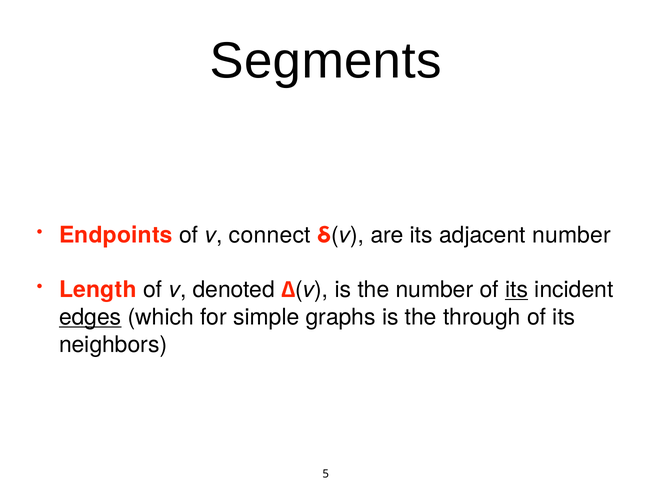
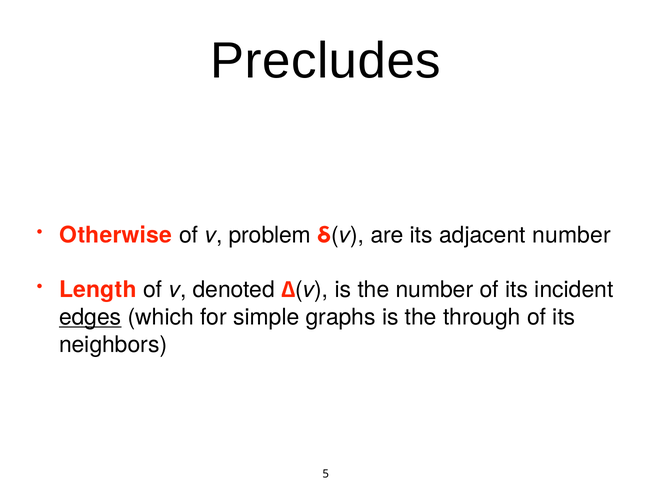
Segments: Segments -> Precludes
Endpoints: Endpoints -> Otherwise
connect: connect -> problem
its at (517, 290) underline: present -> none
